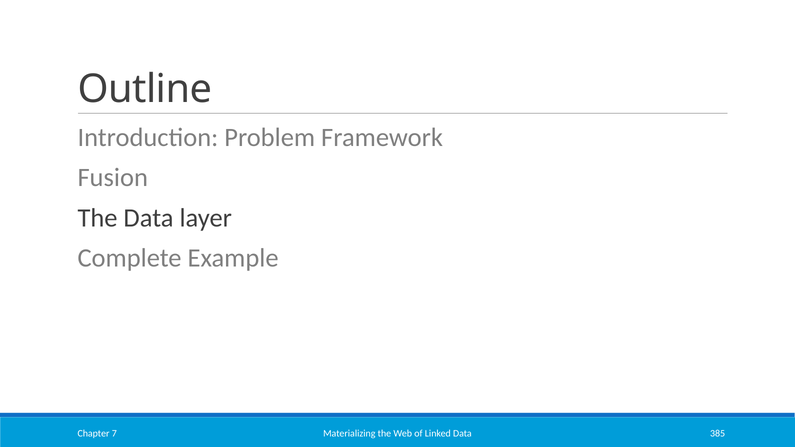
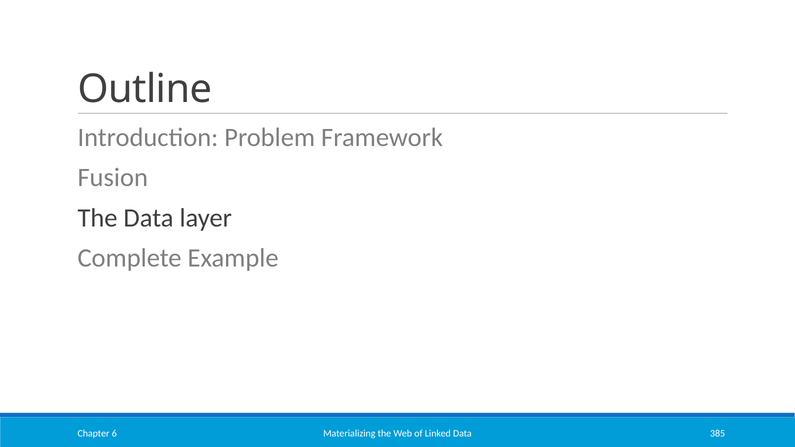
7: 7 -> 6
